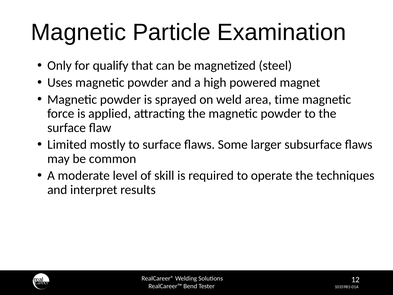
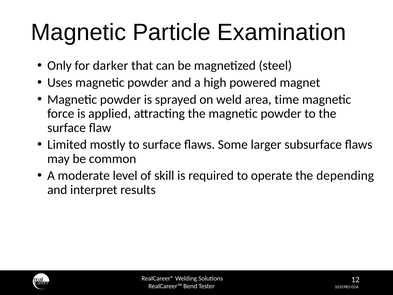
qualify: qualify -> darker
techniques: techniques -> depending
